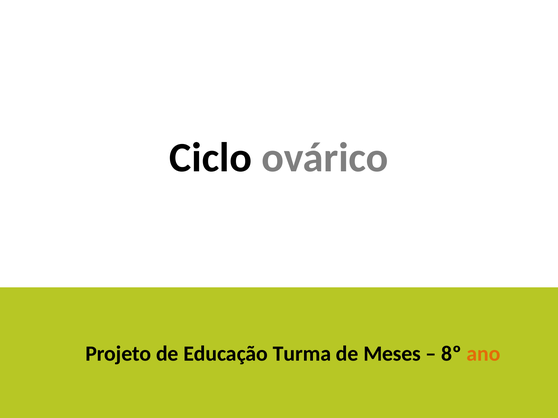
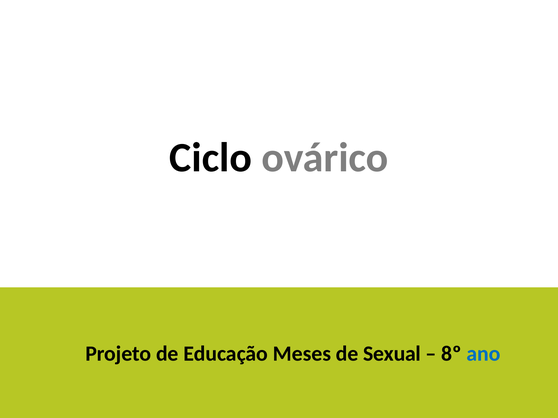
Turma: Turma -> Meses
Meses: Meses -> Sexual
ano colour: orange -> blue
